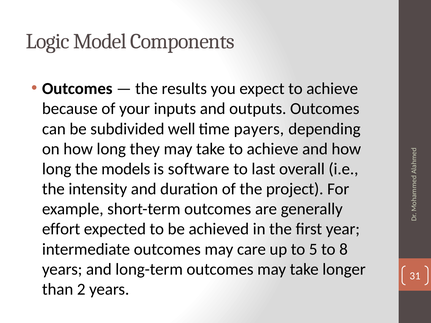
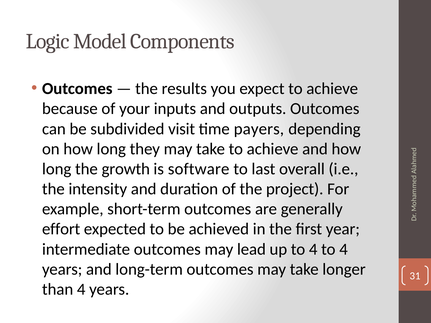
well: well -> visit
models: models -> growth
care: care -> lead
up to 5: 5 -> 4
8 at (344, 249): 8 -> 4
than 2: 2 -> 4
